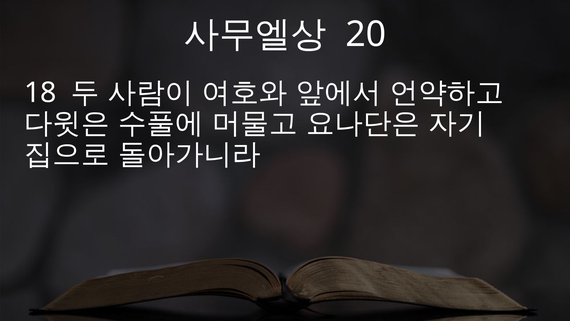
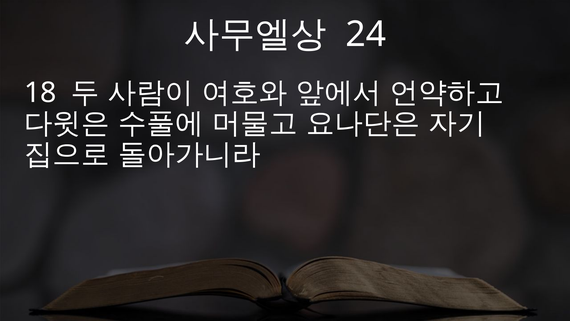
20: 20 -> 24
